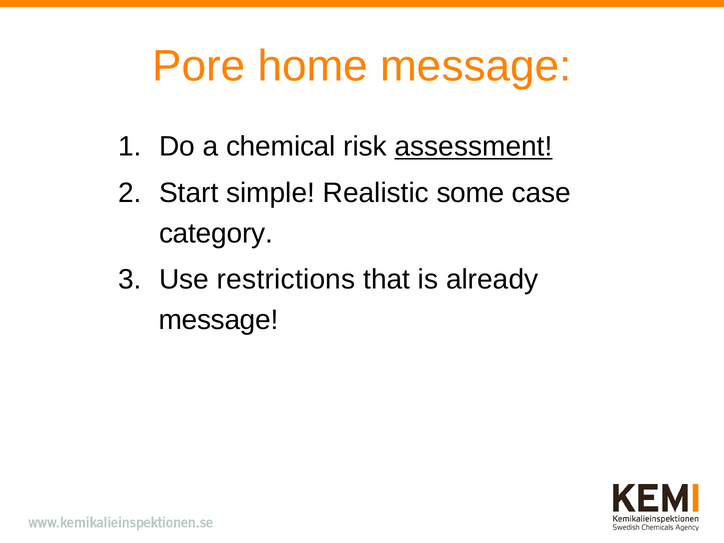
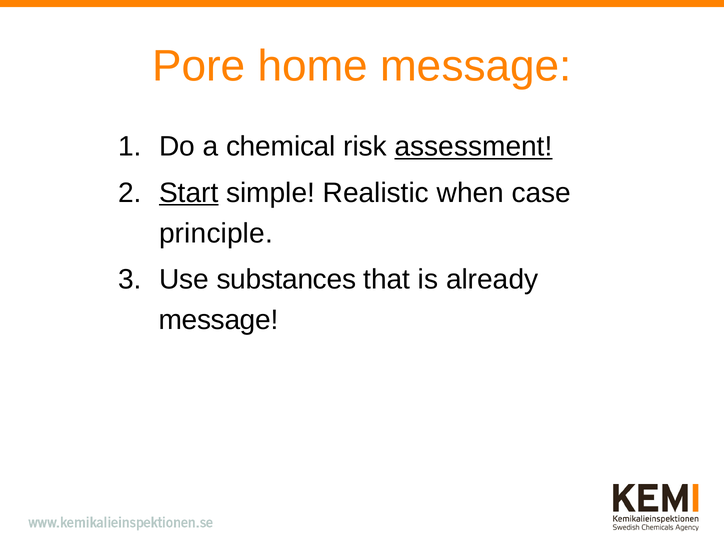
Start underline: none -> present
some: some -> when
category: category -> principle
restrictions: restrictions -> substances
